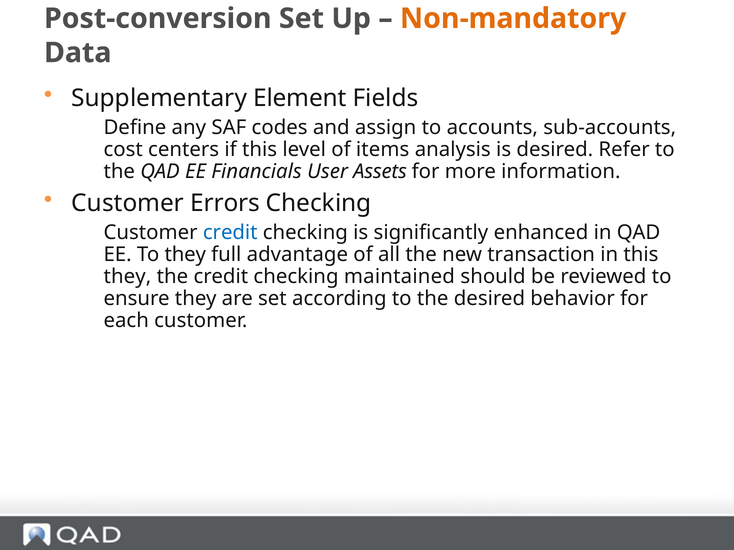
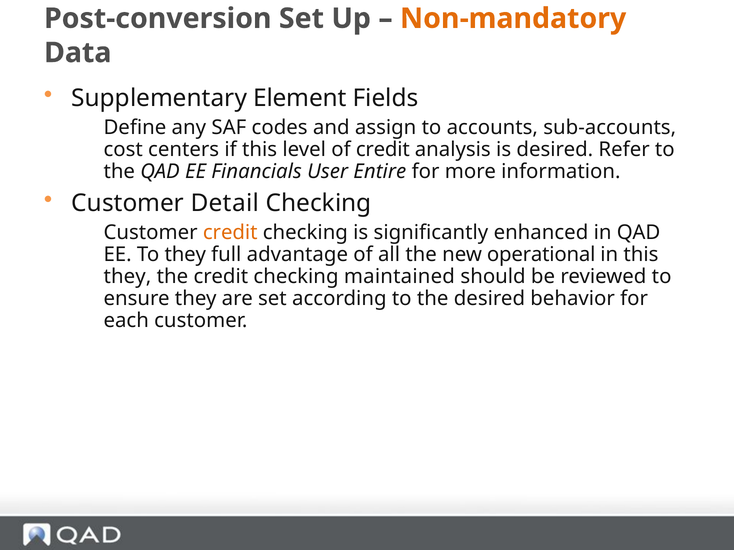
of items: items -> credit
Assets: Assets -> Entire
Errors: Errors -> Detail
credit at (230, 233) colour: blue -> orange
transaction: transaction -> operational
